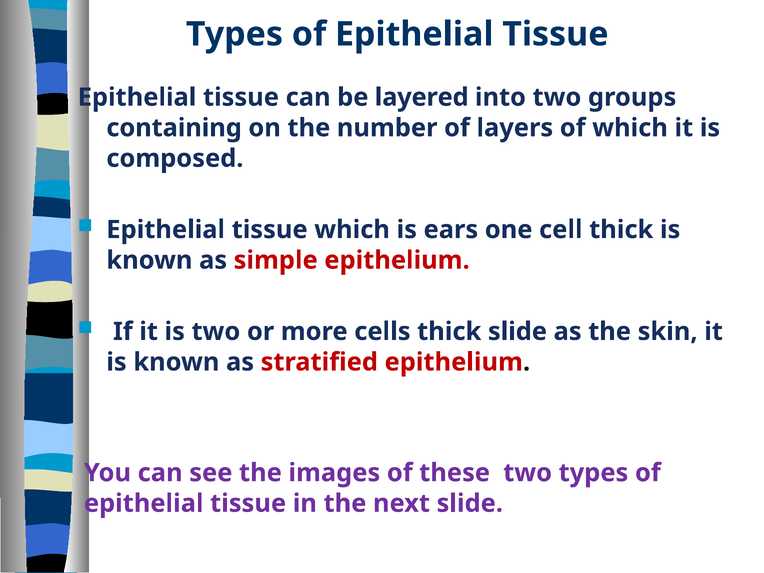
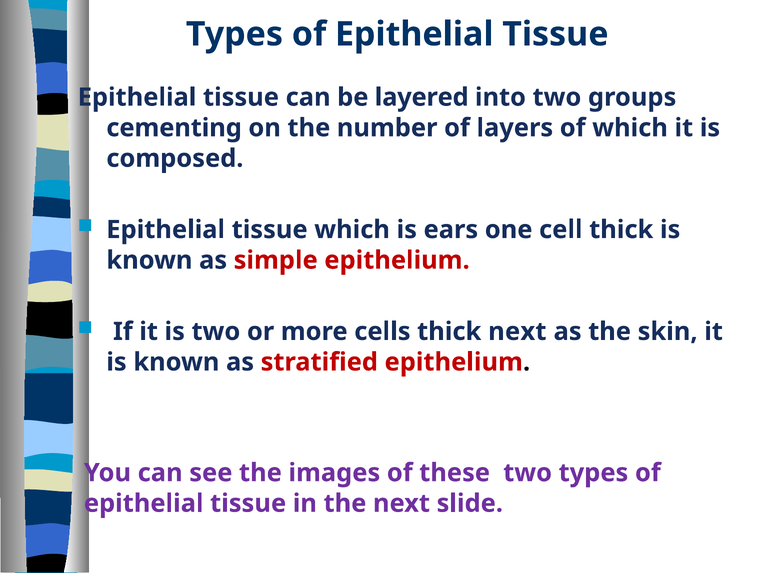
containing: containing -> cementing
thick slide: slide -> next
